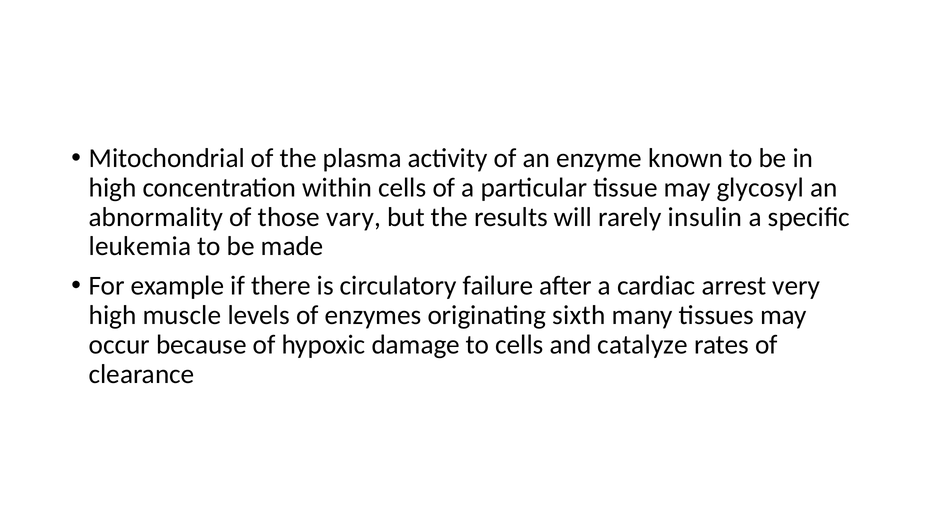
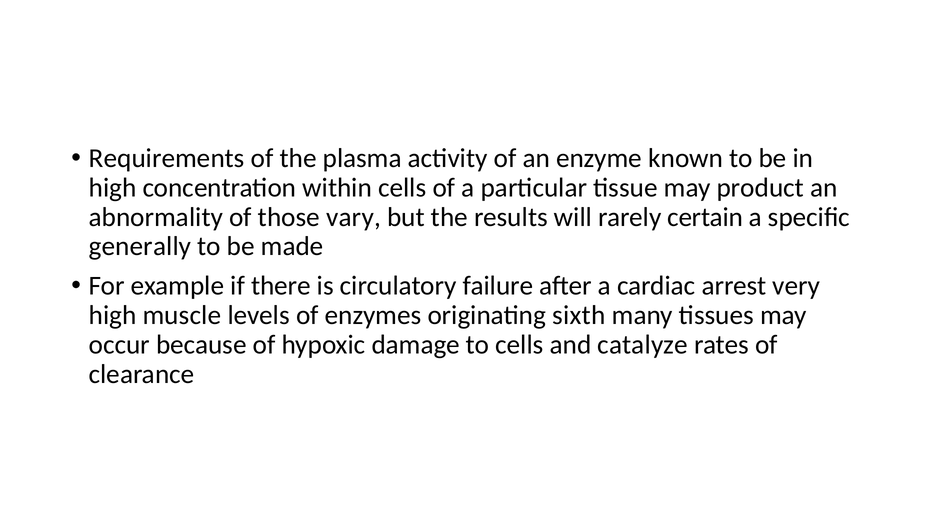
Mitochondrial: Mitochondrial -> Requirements
glycosyl: glycosyl -> product
insulin: insulin -> certain
leukemia: leukemia -> generally
